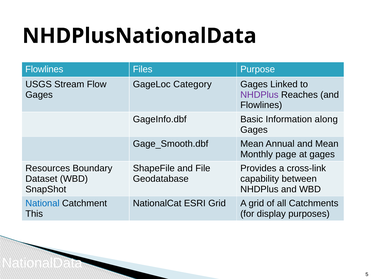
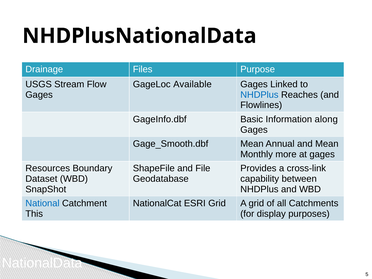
Flowlines at (44, 69): Flowlines -> Drainage
Category: Category -> Available
NHDPlus at (259, 95) colour: purple -> blue
page: page -> more
